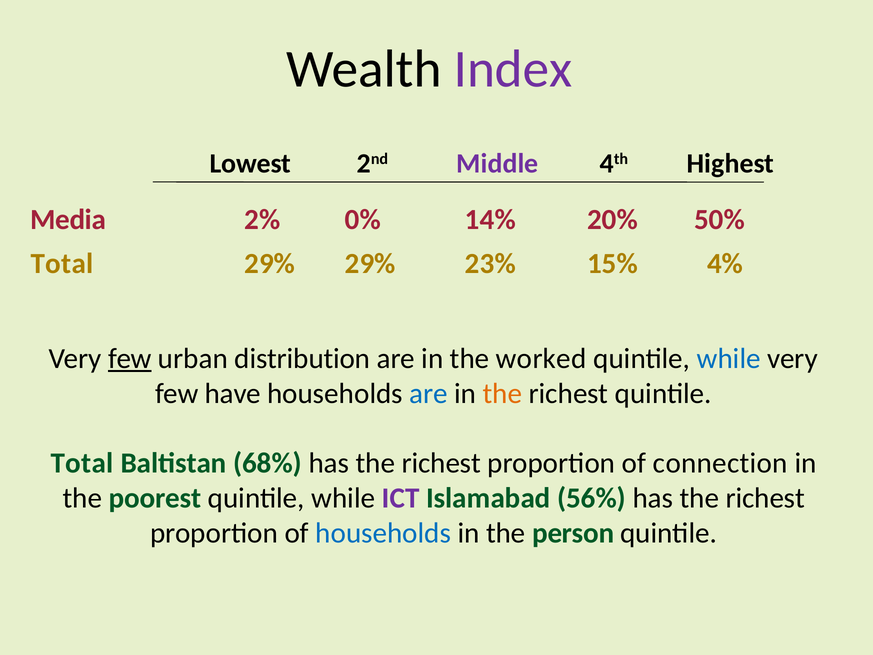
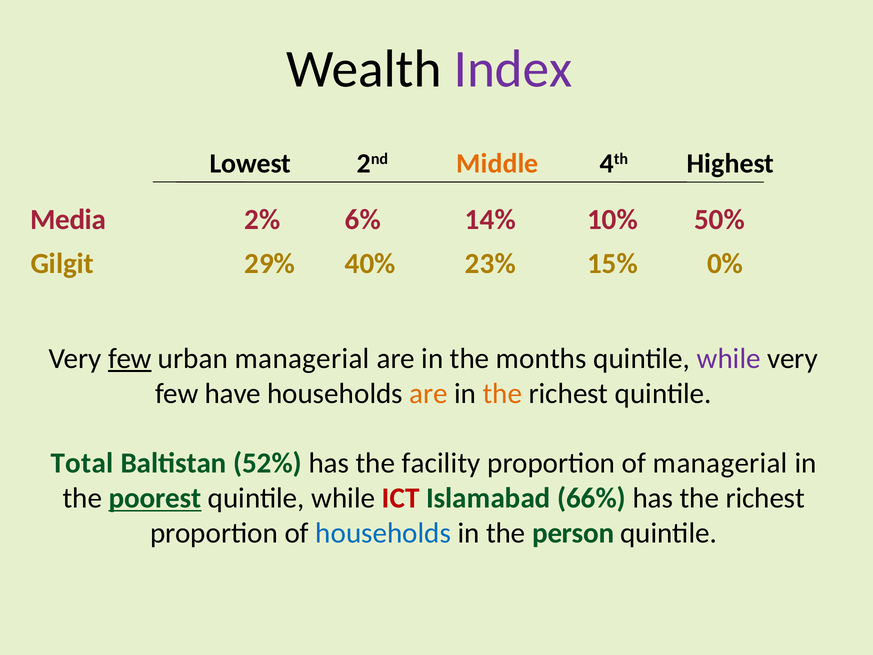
Middle colour: purple -> orange
0%: 0% -> 6%
20%: 20% -> 10%
Total at (62, 264): Total -> Gilgit
29% 29%: 29% -> 40%
4%: 4% -> 0%
urban distribution: distribution -> managerial
worked: worked -> months
while at (729, 358) colour: blue -> purple
are at (429, 393) colour: blue -> orange
68%: 68% -> 52%
richest at (441, 463): richest -> facility
of connection: connection -> managerial
poorest underline: none -> present
ICT colour: purple -> red
56%: 56% -> 66%
